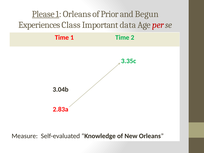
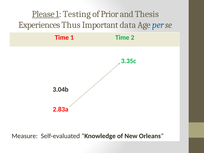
1 Orleans: Orleans -> Testing
Begun: Begun -> Thesis
Class: Class -> Thus
per colour: red -> blue
